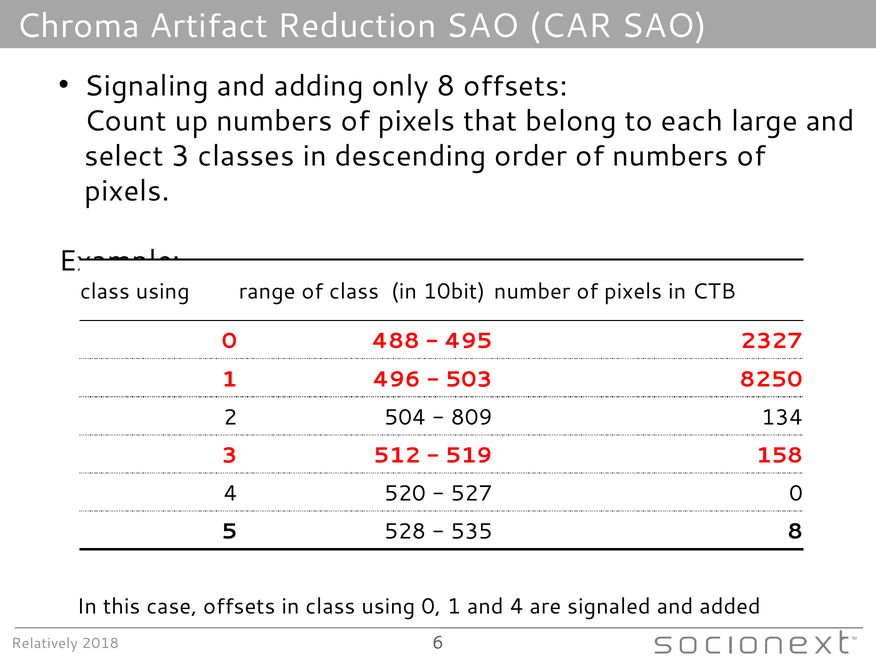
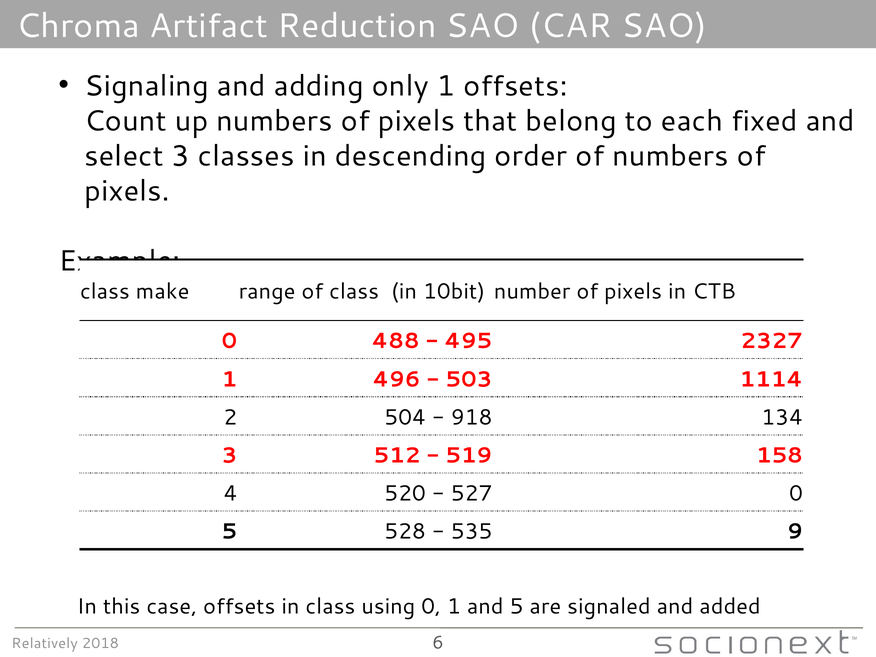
only 8: 8 -> 1
large: large -> fixed
using at (163, 292): using -> make
8250: 8250 -> 1114
809: 809 -> 918
535 8: 8 -> 9
and 4: 4 -> 5
